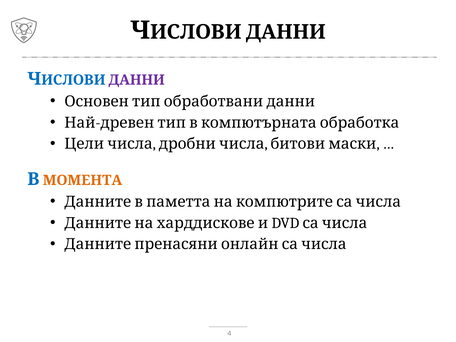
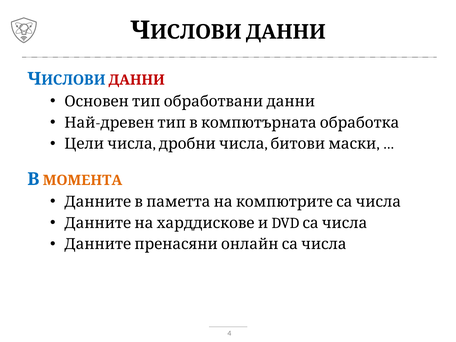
ДАННИ at (137, 80) colour: purple -> red
